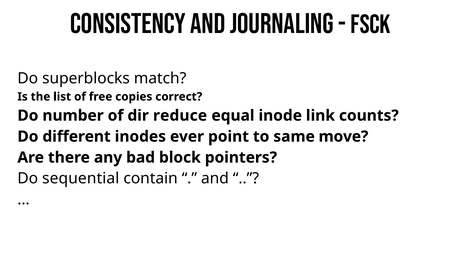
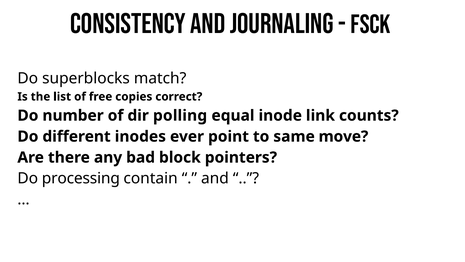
reduce: reduce -> polling
sequential: sequential -> processing
